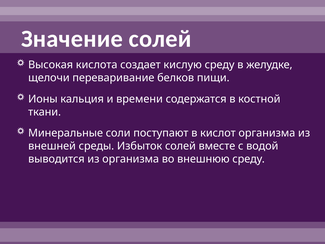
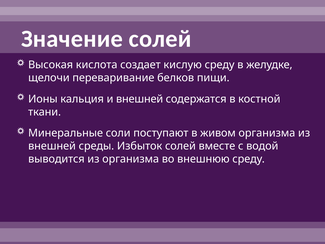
и времени: времени -> внешней
кислот: кислот -> живом
